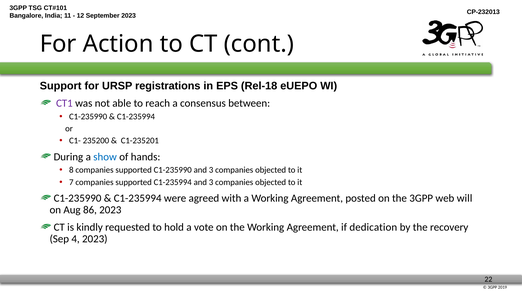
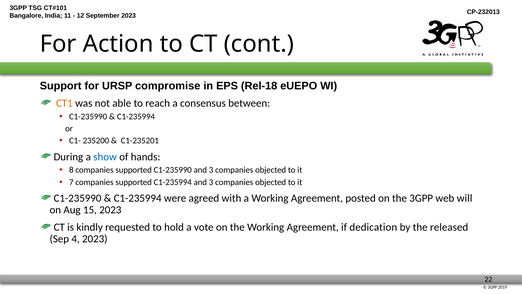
registrations: registrations -> compromise
CT1 colour: purple -> orange
86: 86 -> 15
recovery: recovery -> released
